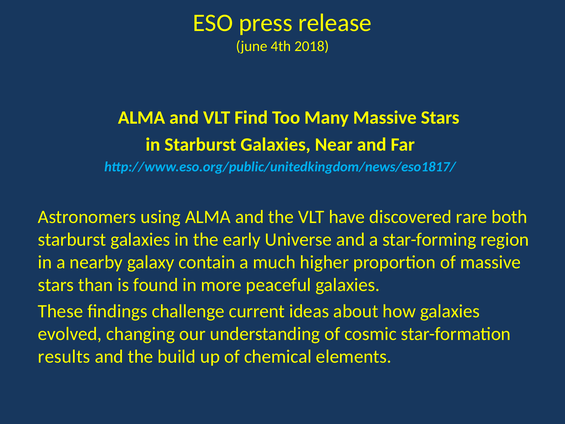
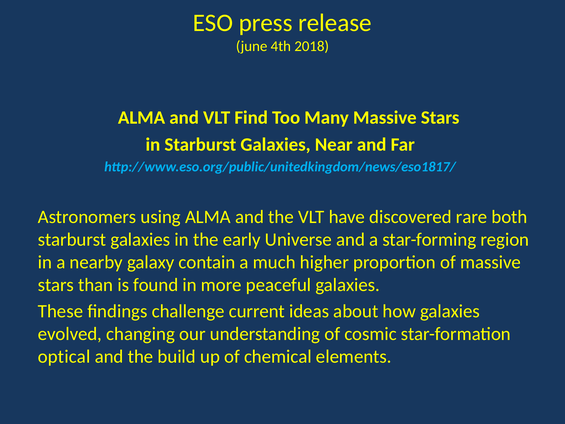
results: results -> optical
